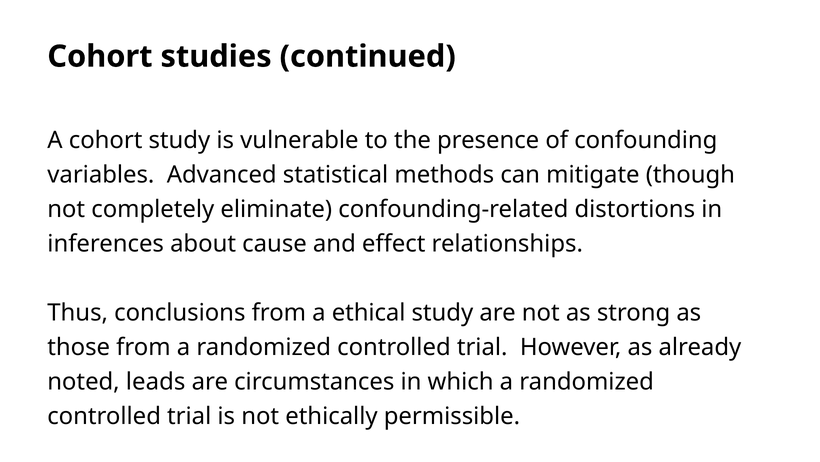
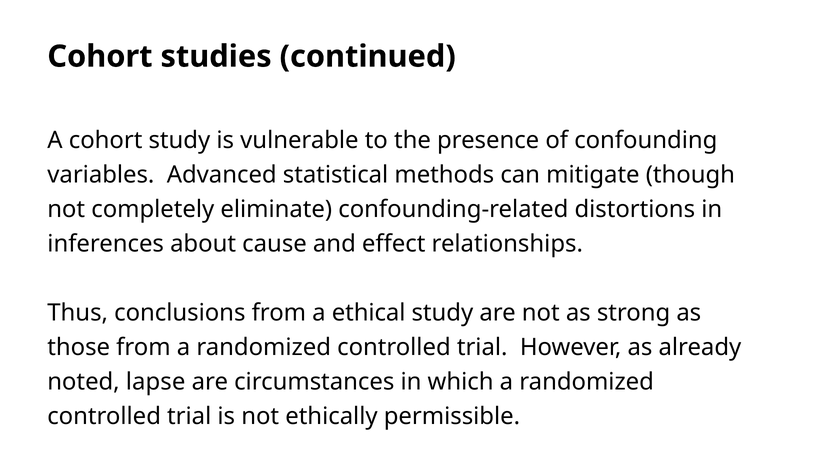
leads: leads -> lapse
